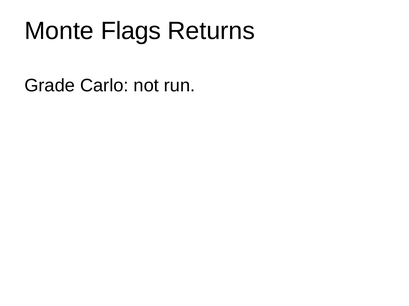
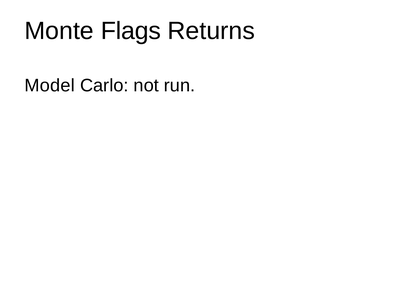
Grade: Grade -> Model
